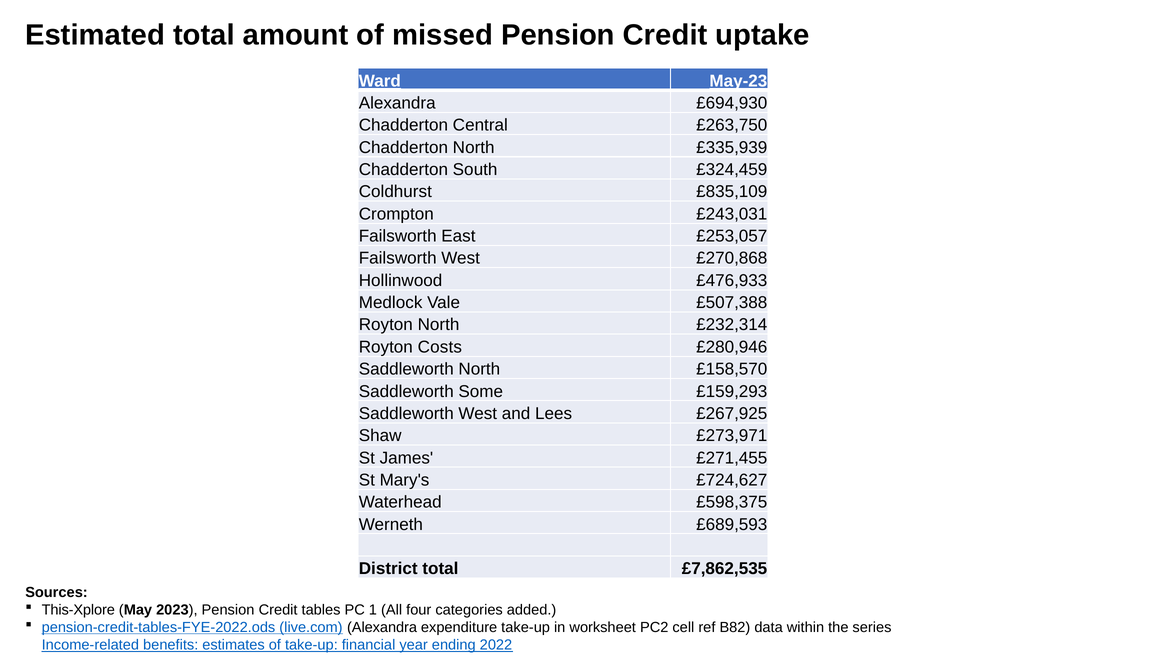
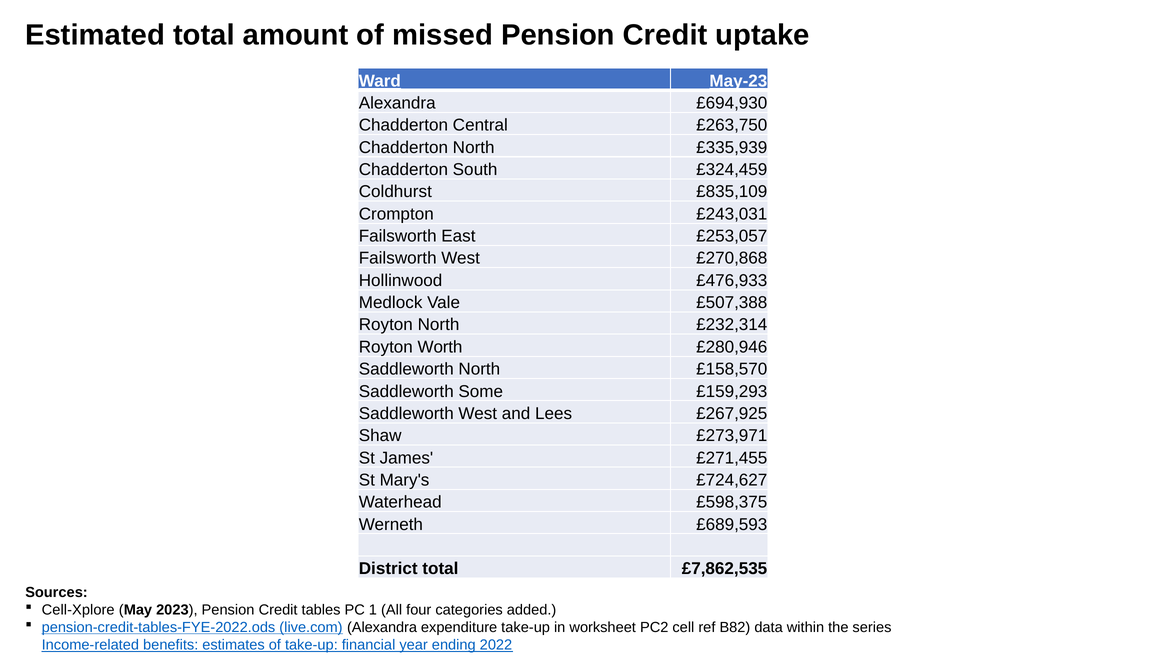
Costs: Costs -> Worth
This-Xplore: This-Xplore -> Cell-Xplore
